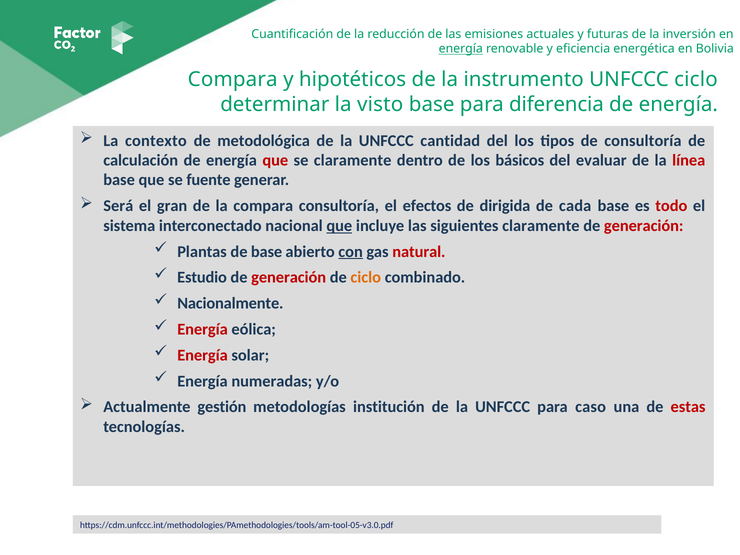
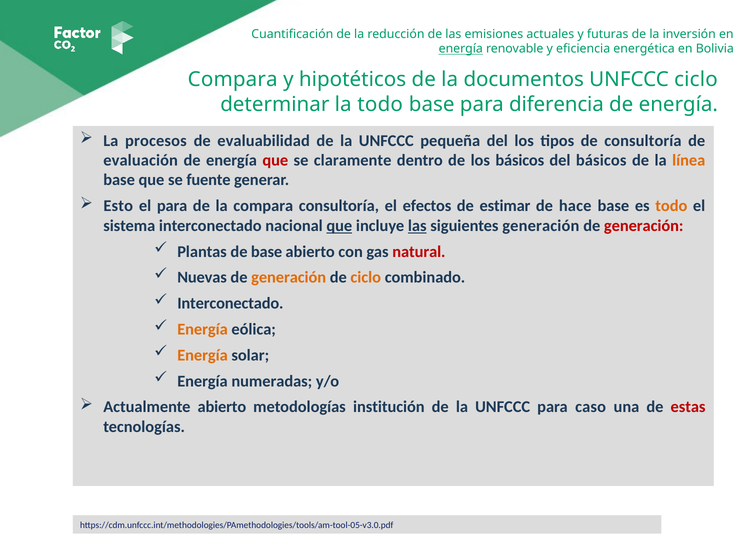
instrumento: instrumento -> documentos
la visto: visto -> todo
contexto: contexto -> procesos
metodológica: metodológica -> evaluabilidad
cantidad: cantidad -> pequeña
calculación: calculación -> evaluación
del evaluar: evaluar -> básicos
línea colour: red -> orange
Será: Será -> Esto
el gran: gran -> para
dirigida: dirigida -> estimar
cada: cada -> hace
todo at (671, 206) colour: red -> orange
las at (417, 226) underline: none -> present
siguientes claramente: claramente -> generación
con underline: present -> none
Estudio: Estudio -> Nuevas
generación at (289, 277) colour: red -> orange
Nacionalmente at (230, 303): Nacionalmente -> Interconectado
Energía at (202, 329) colour: red -> orange
Energía at (202, 355) colour: red -> orange
Actualmente gestión: gestión -> abierto
